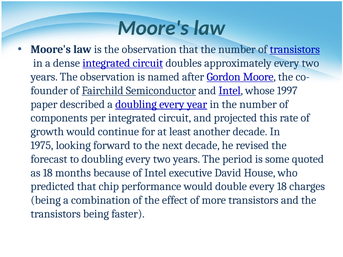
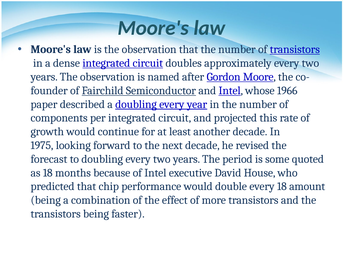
1997: 1997 -> 1966
charges: charges -> amount
